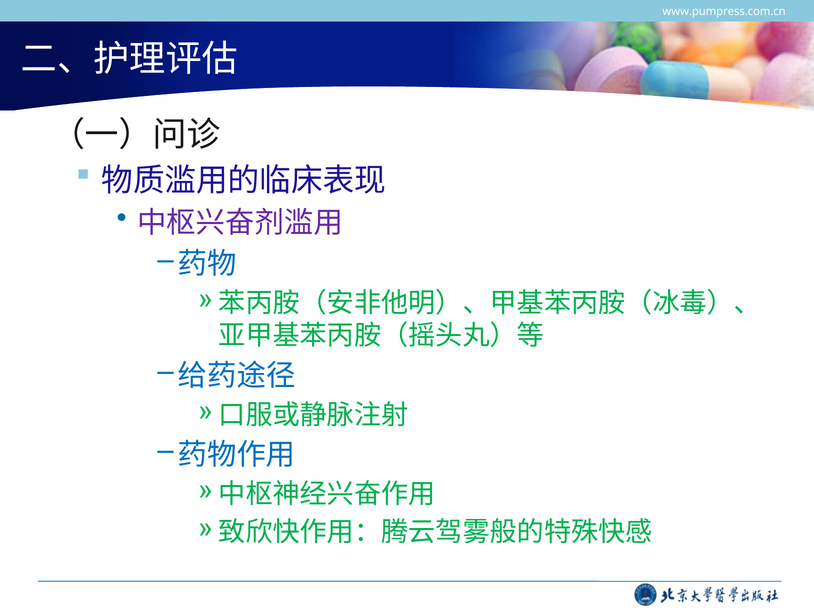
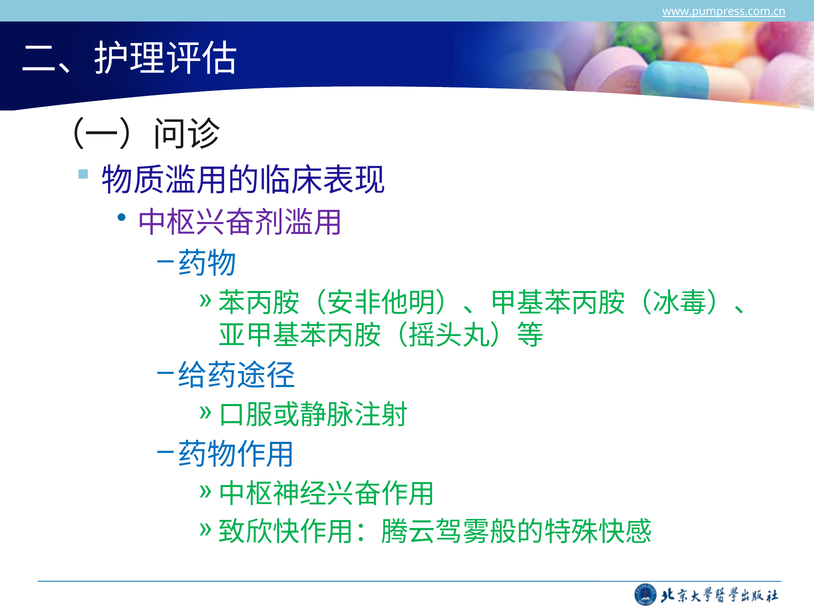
www.pumpress.com.cn underline: none -> present
